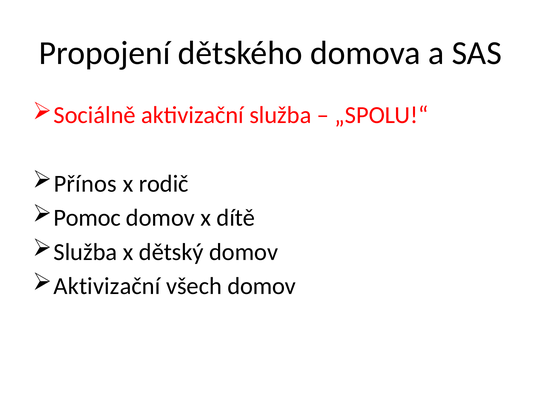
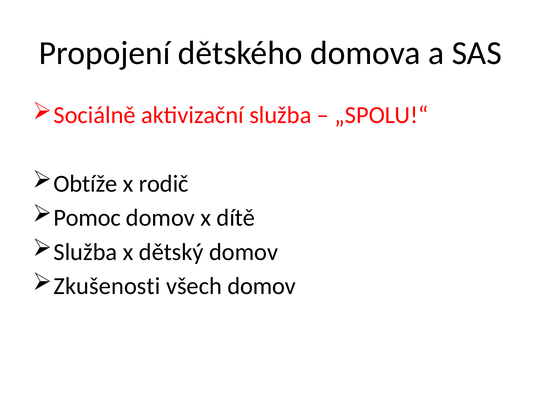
Přínos: Přínos -> Obtíže
Aktivizační at (107, 286): Aktivizační -> Zkušenosti
